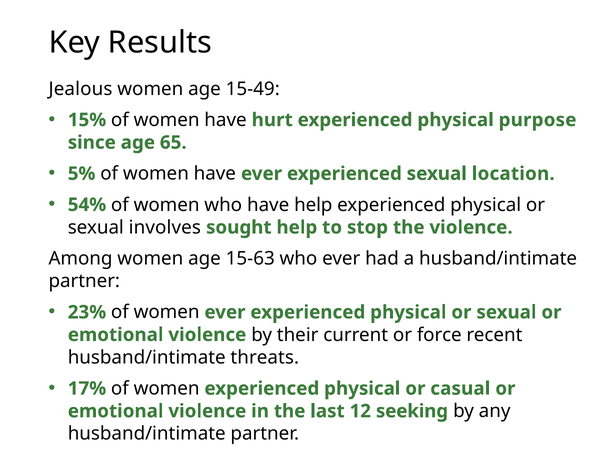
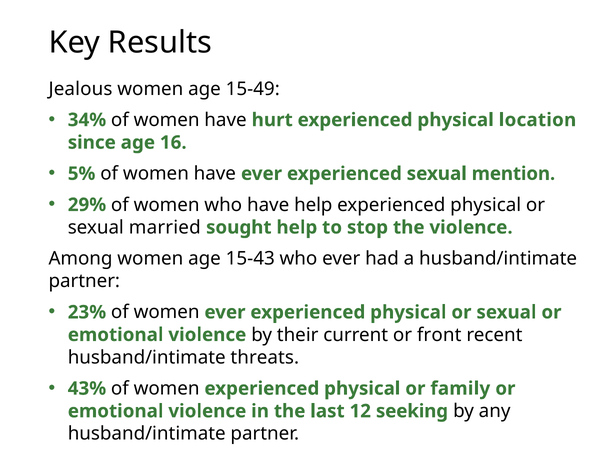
15%: 15% -> 34%
purpose: purpose -> location
65: 65 -> 16
location: location -> mention
54%: 54% -> 29%
involves: involves -> married
15-63: 15-63 -> 15-43
force: force -> front
17%: 17% -> 43%
casual: casual -> family
